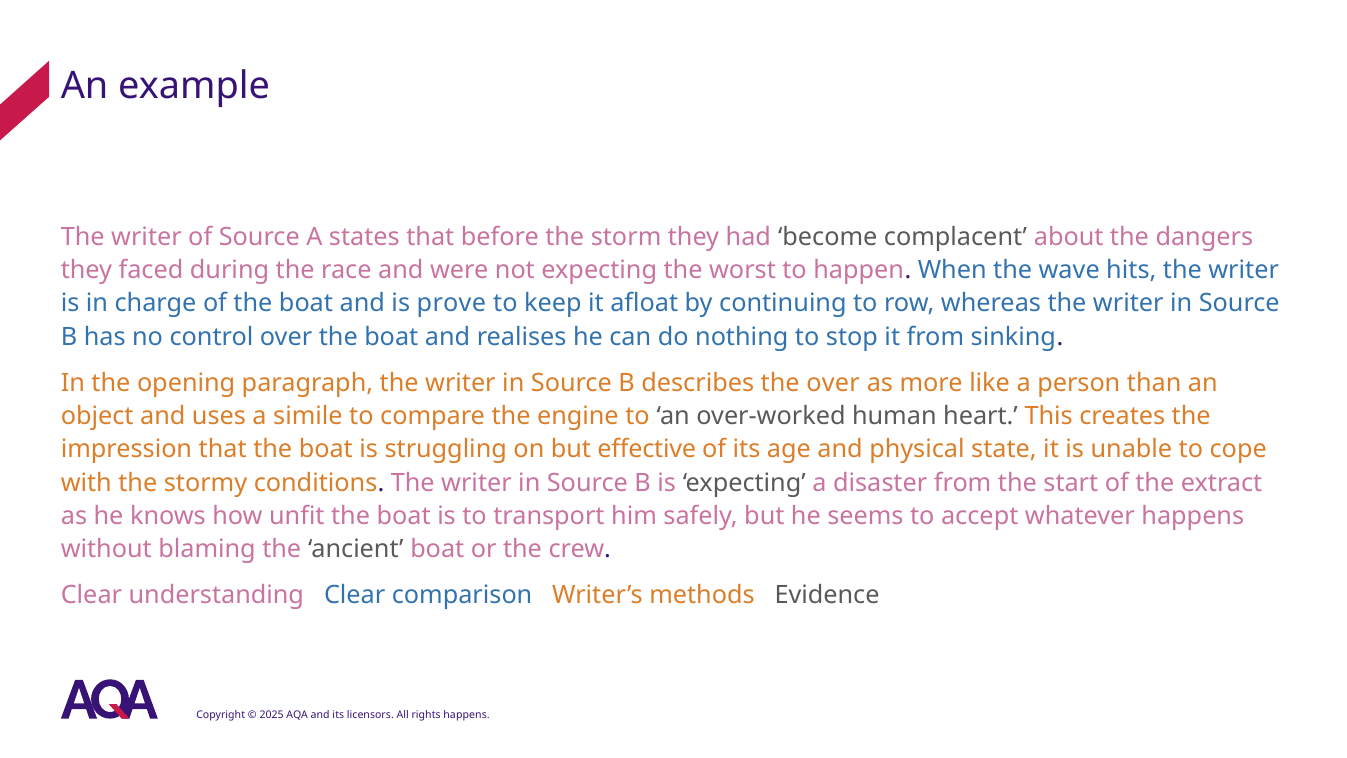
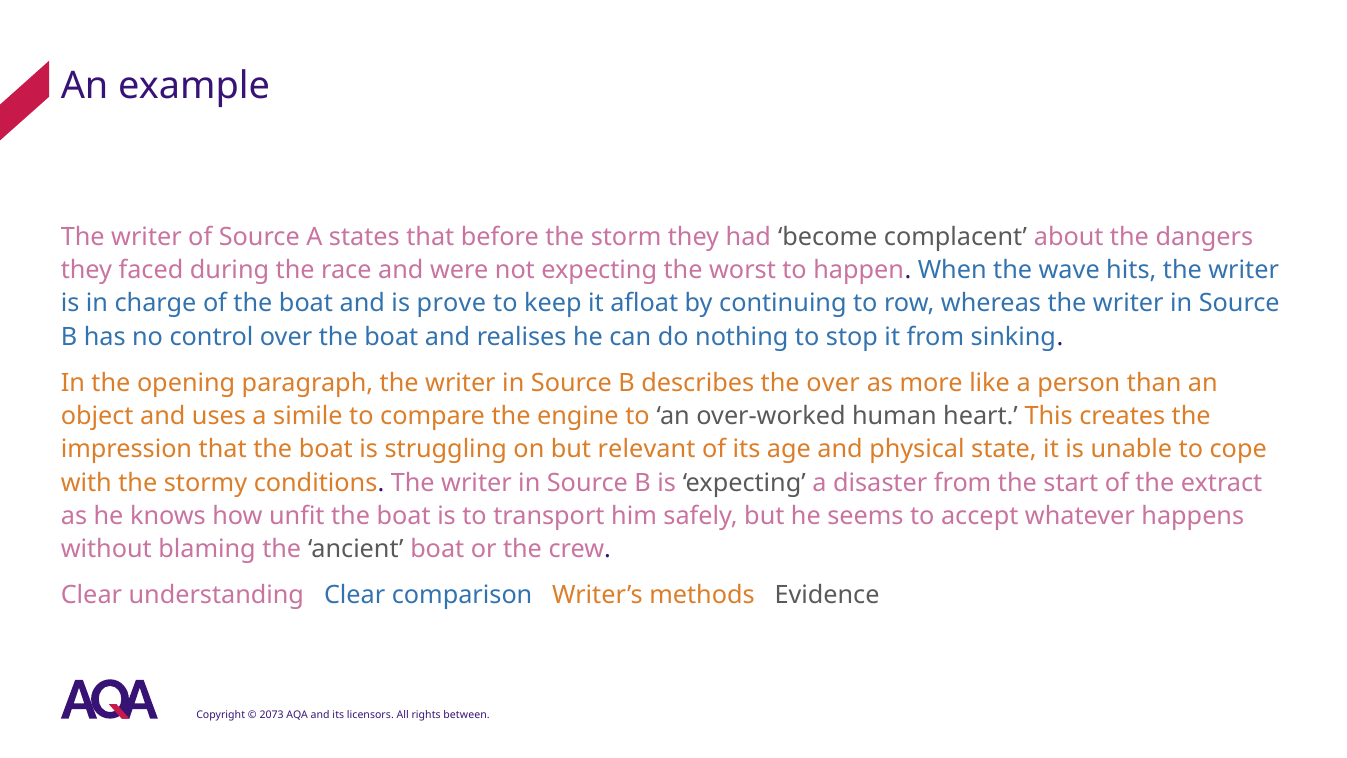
effective: effective -> relevant
2025: 2025 -> 2073
rights happens: happens -> between
